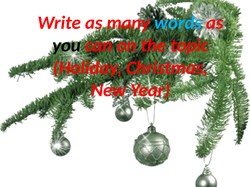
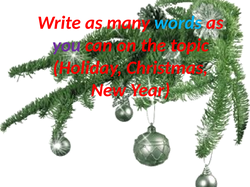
you colour: black -> purple
